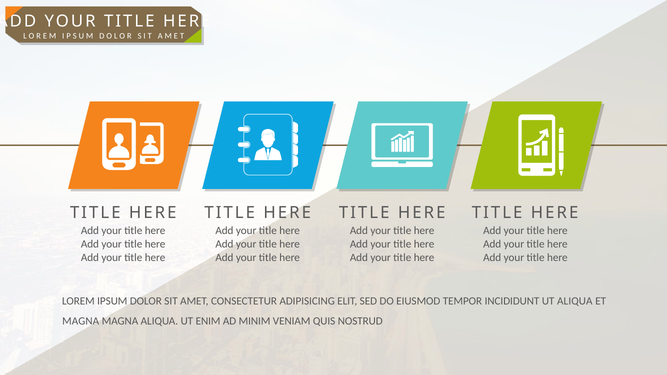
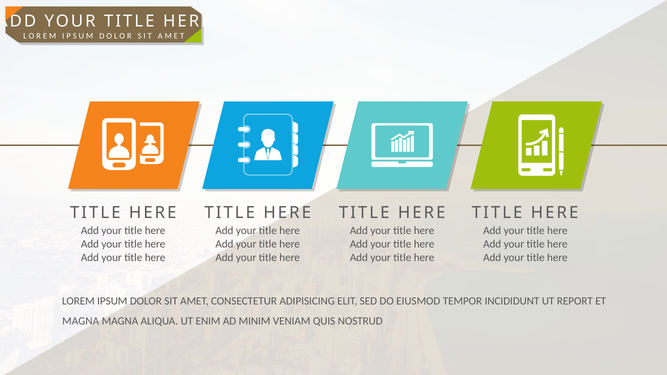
UT ALIQUA: ALIQUA -> REPORT
